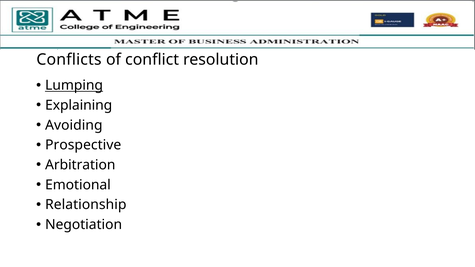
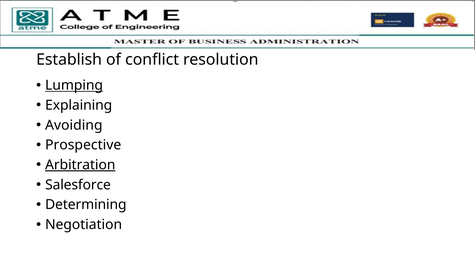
Conflicts: Conflicts -> Establish
Arbitration underline: none -> present
Emotional: Emotional -> Salesforce
Relationship: Relationship -> Determining
